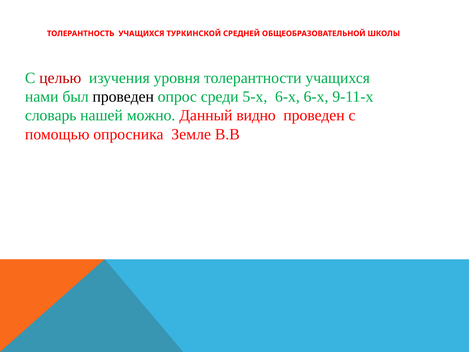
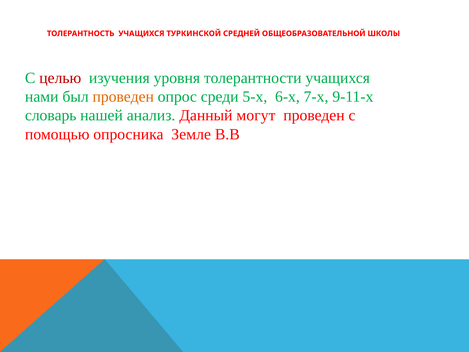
проведен at (123, 97) colour: black -> orange
6-х 6-х: 6-х -> 7-х
можно: можно -> анализ
видно: видно -> могут
